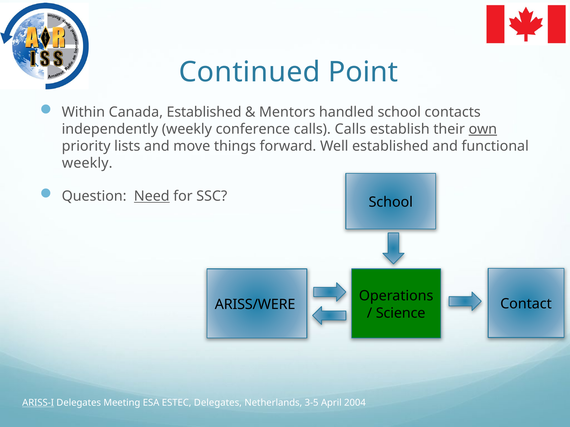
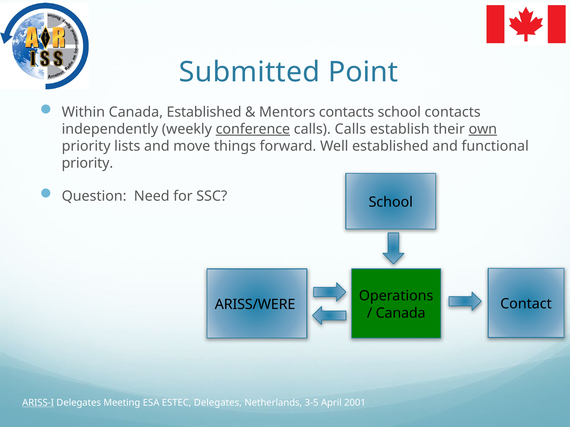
Continued: Continued -> Submitted
Mentors handled: handled -> contacts
conference underline: none -> present
weekly at (87, 163): weekly -> priority
Need underline: present -> none
Science at (401, 313): Science -> Canada
2004: 2004 -> 2001
